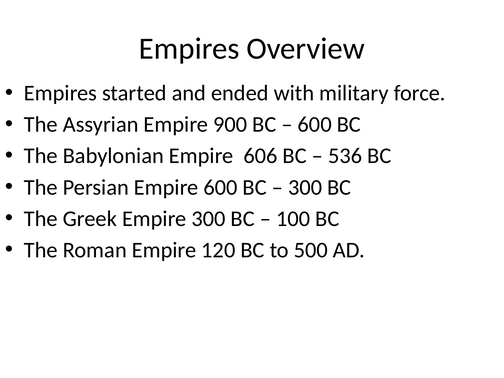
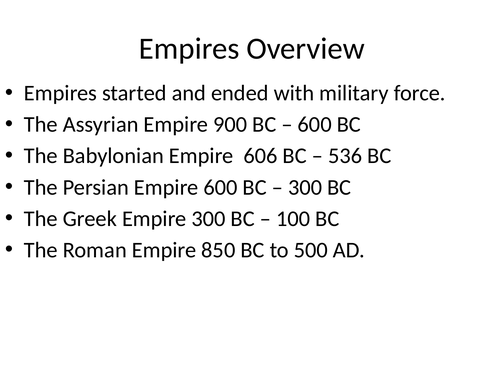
120: 120 -> 850
